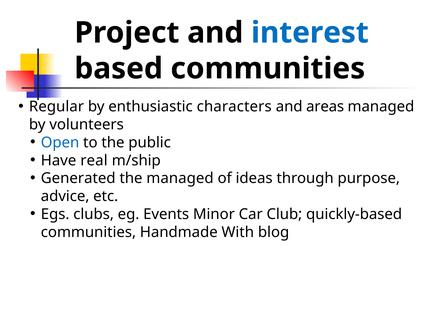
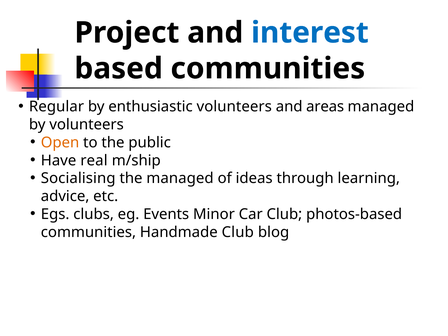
enthusiastic characters: characters -> volunteers
Open colour: blue -> orange
Generated: Generated -> Socialising
purpose: purpose -> learning
quickly-based: quickly-based -> photos-based
Handmade With: With -> Club
